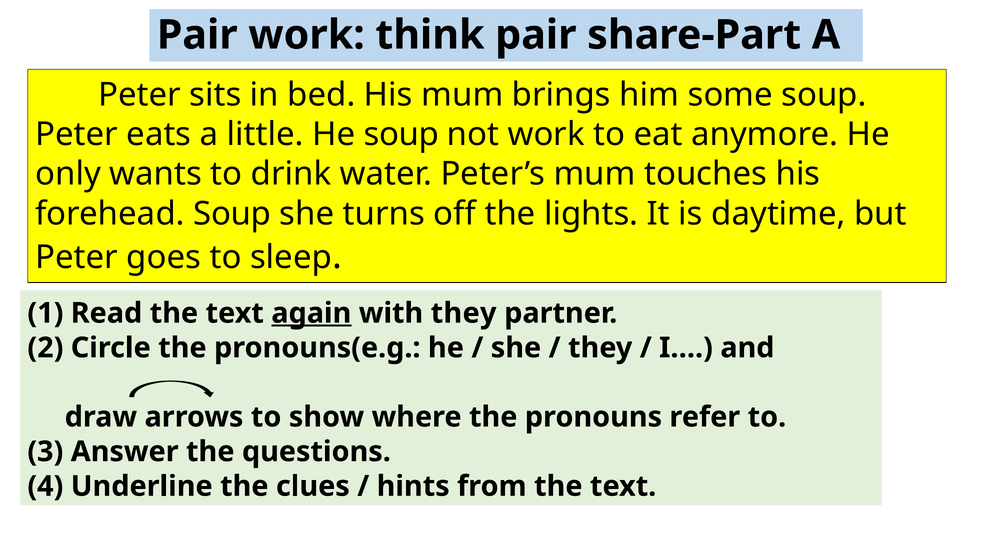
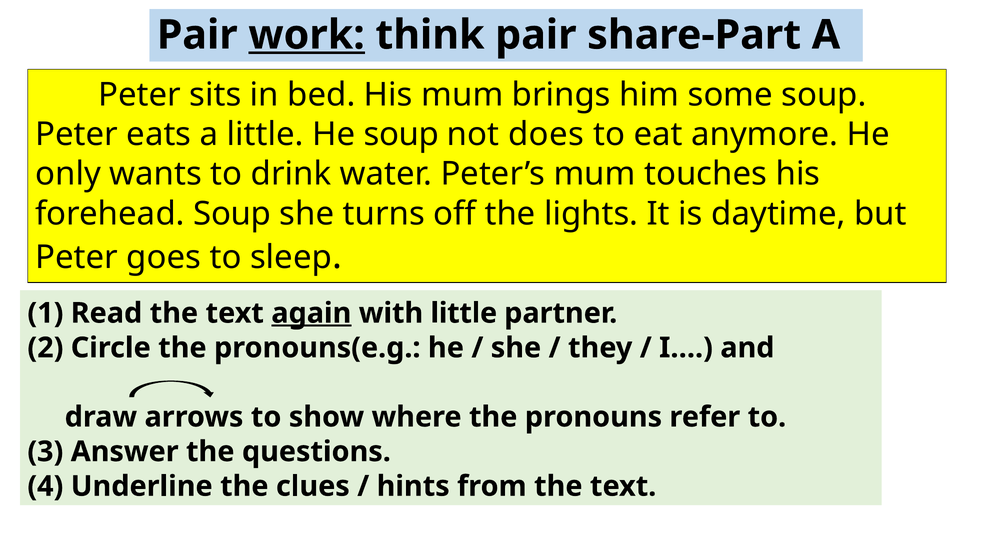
work at (307, 35) underline: none -> present
not work: work -> does
with they: they -> little
